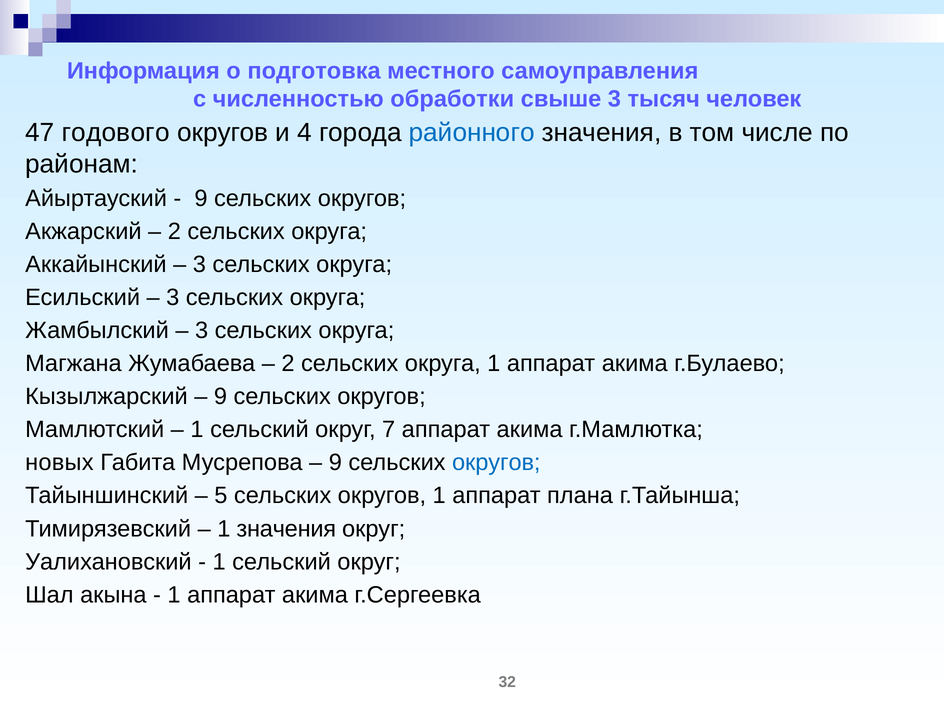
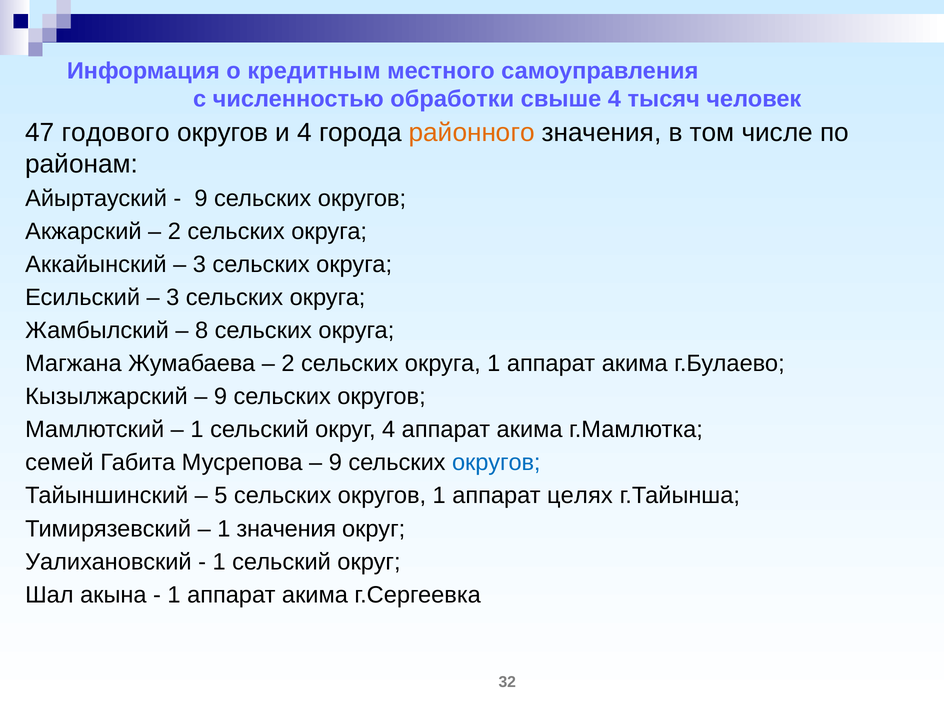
подготовка: подготовка -> кредитным
свыше 3: 3 -> 4
районного colour: blue -> orange
3 at (202, 330): 3 -> 8
округ 7: 7 -> 4
новых: новых -> семей
плана: плана -> целях
